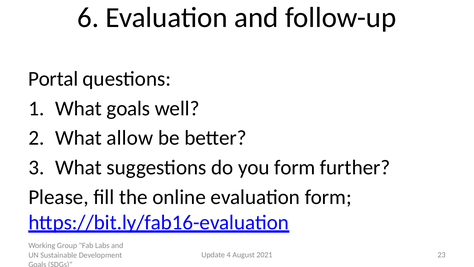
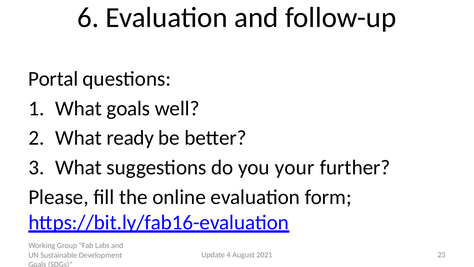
allow: allow -> ready
you form: form -> your
